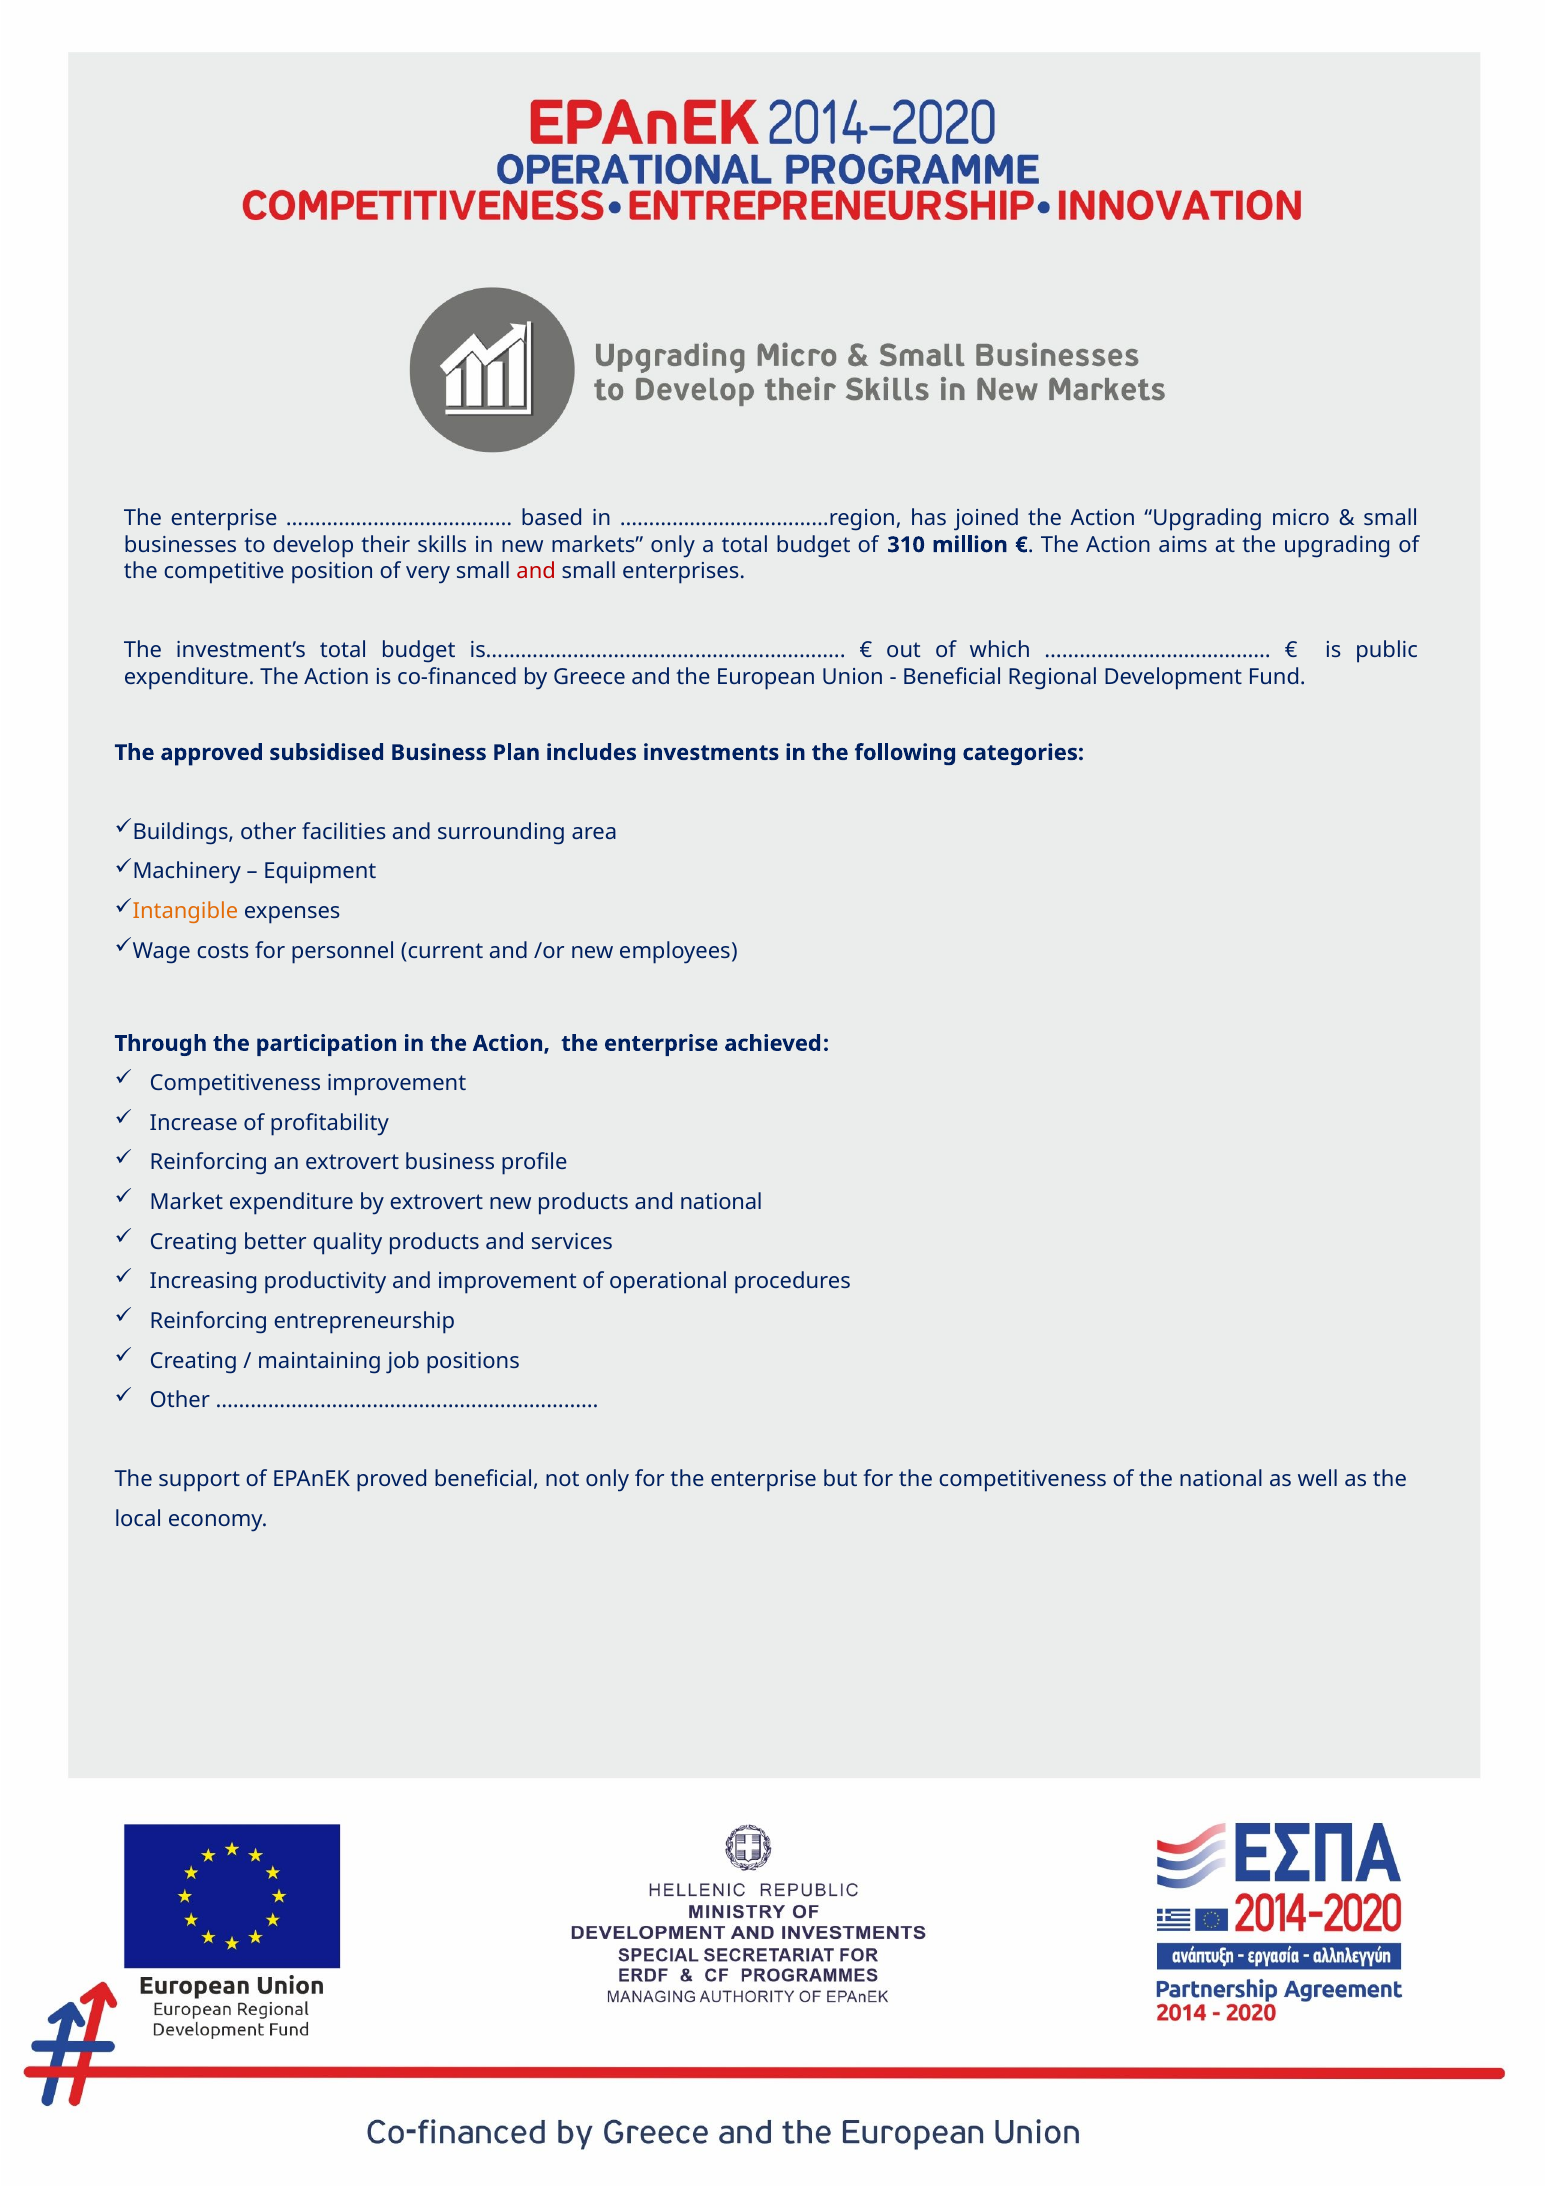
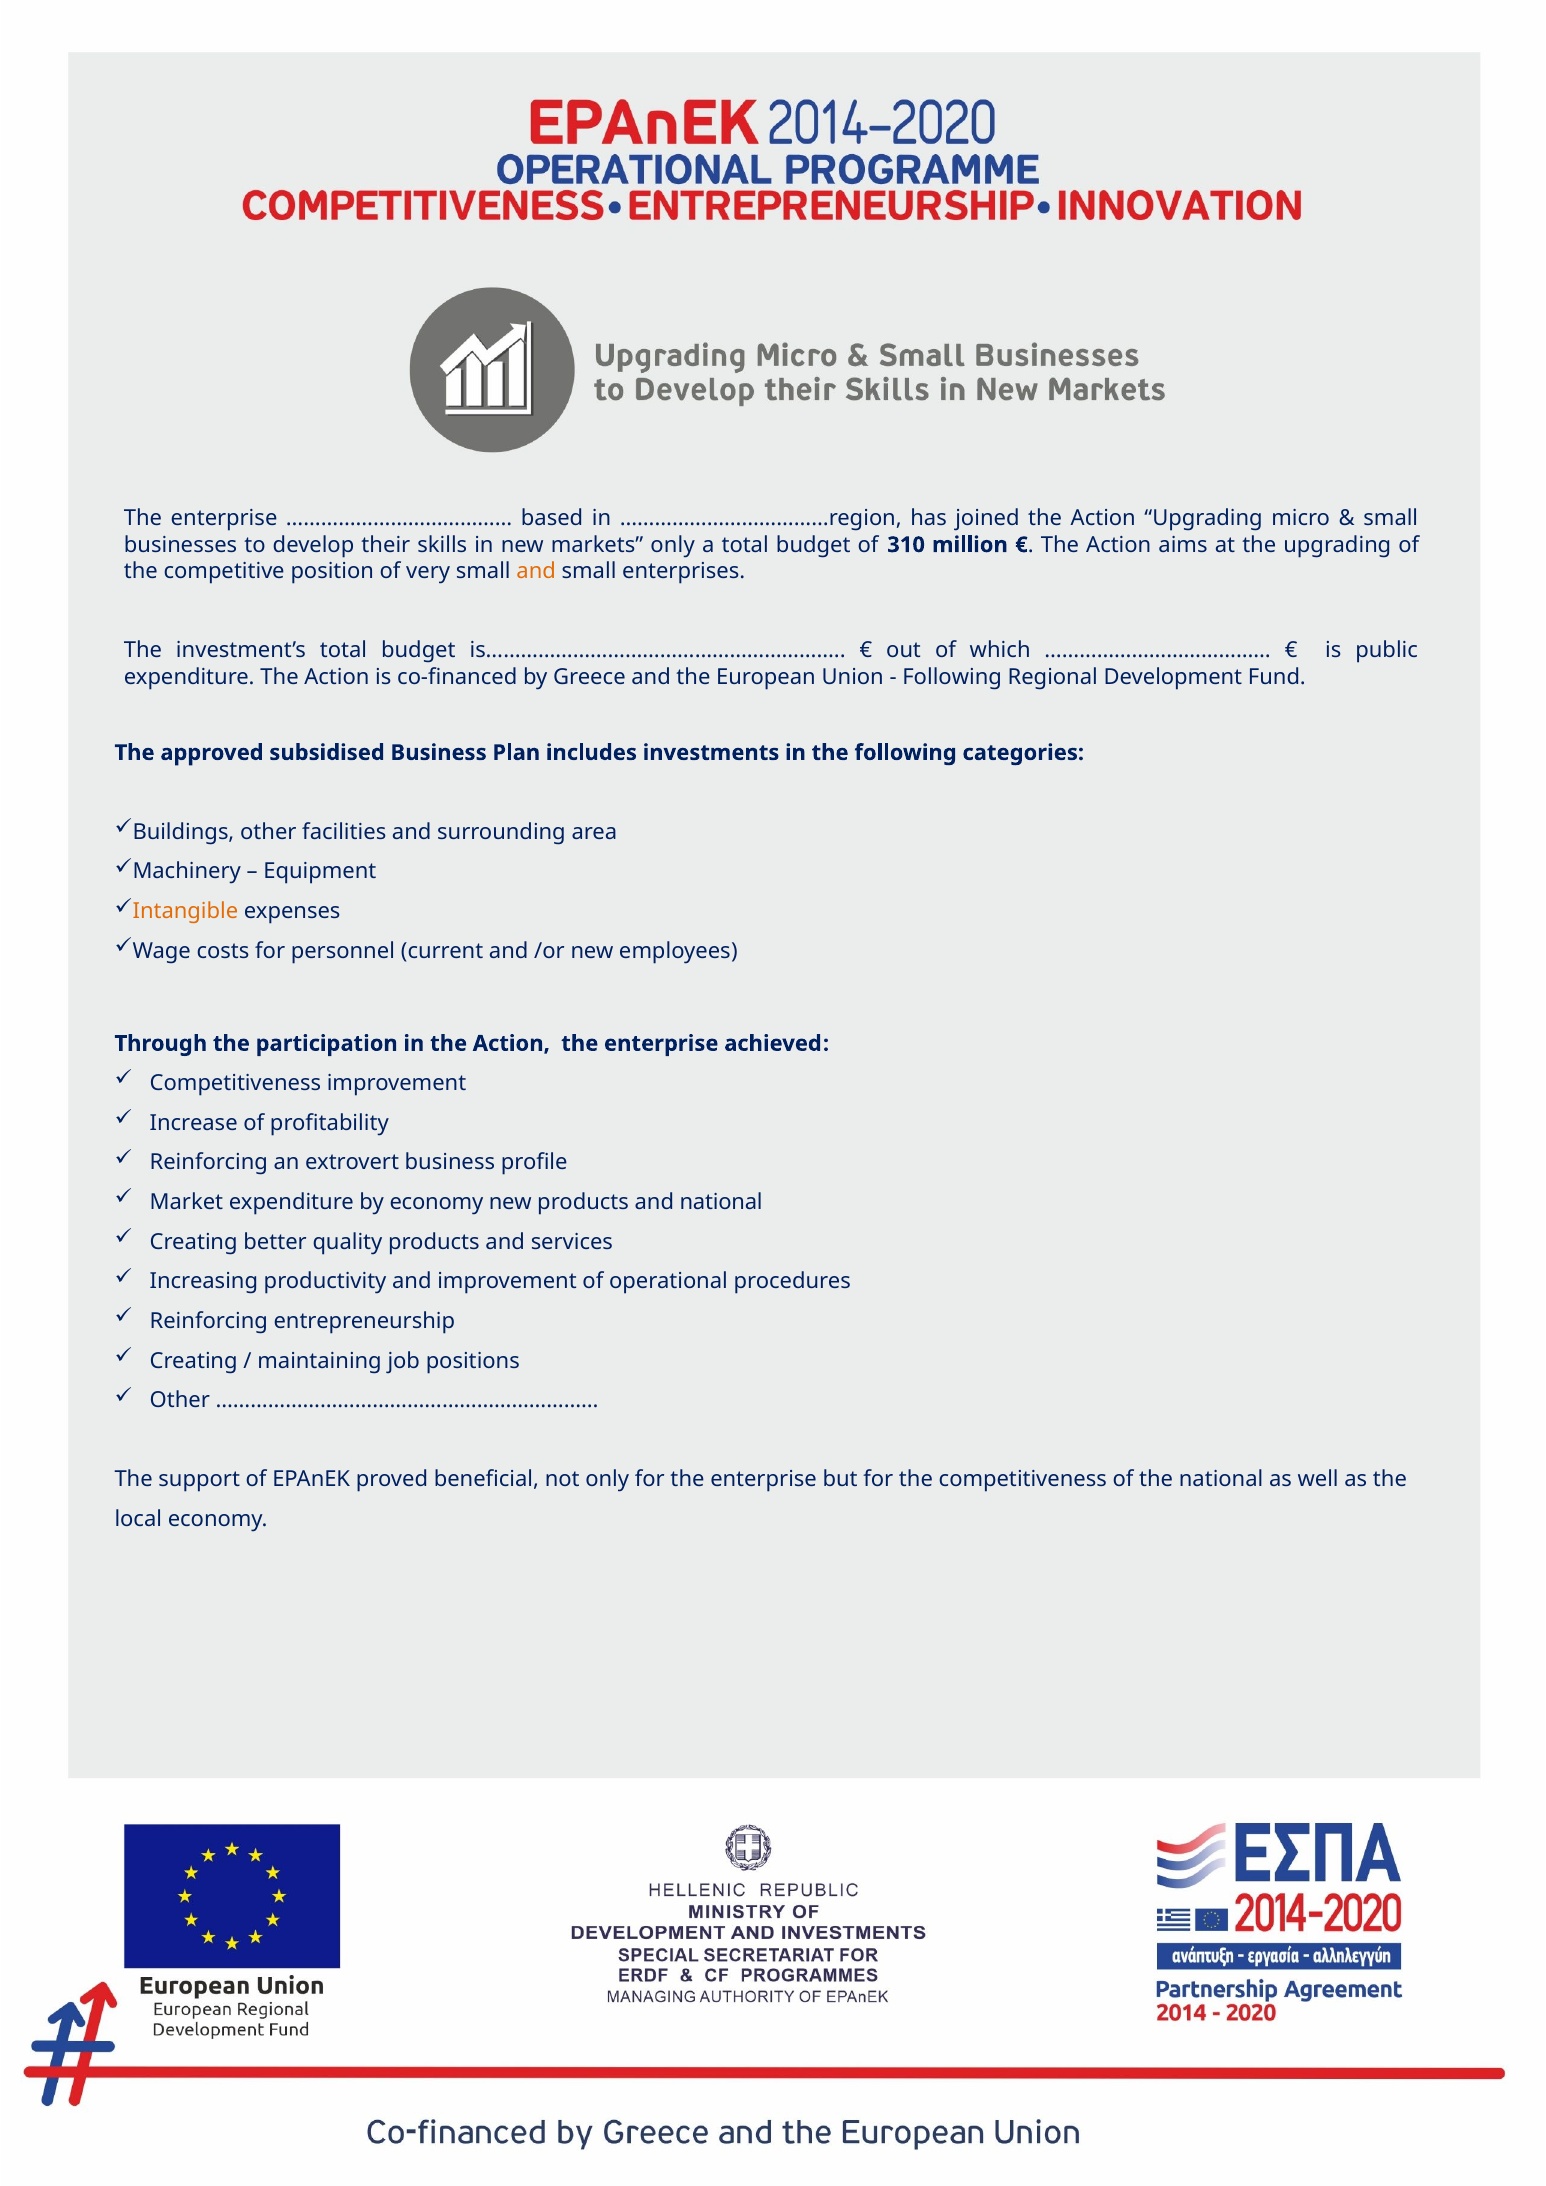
and at (536, 571) colour: red -> orange
Beneficial at (952, 677): Beneficial -> Following
by extrovert: extrovert -> economy
